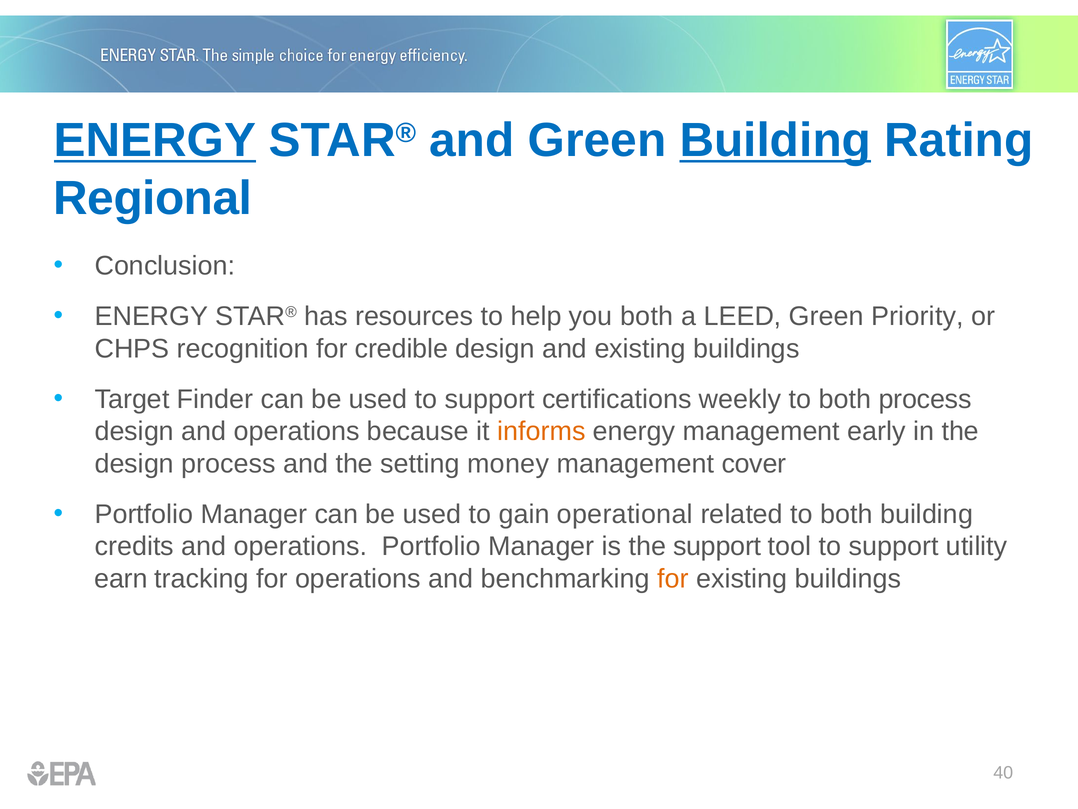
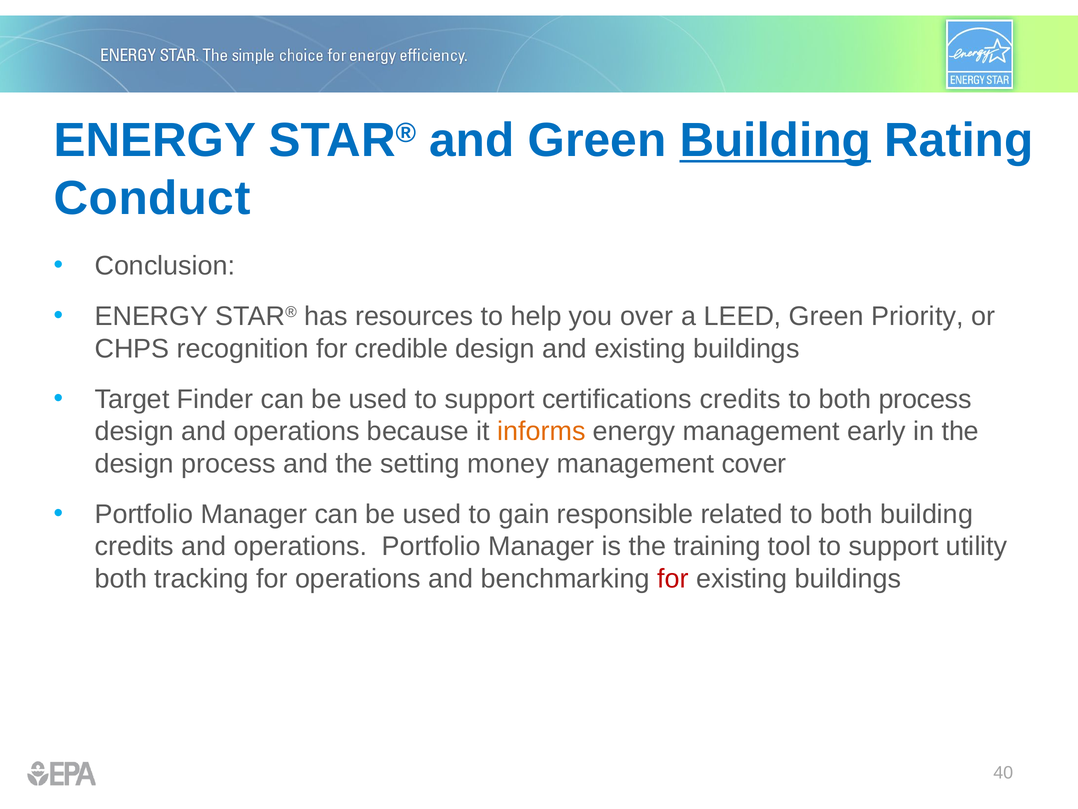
ENERGY at (155, 141) underline: present -> none
Regional: Regional -> Conduct
you both: both -> over
certifications weekly: weekly -> credits
operational: operational -> responsible
the support: support -> training
earn at (121, 579): earn -> both
for at (673, 579) colour: orange -> red
